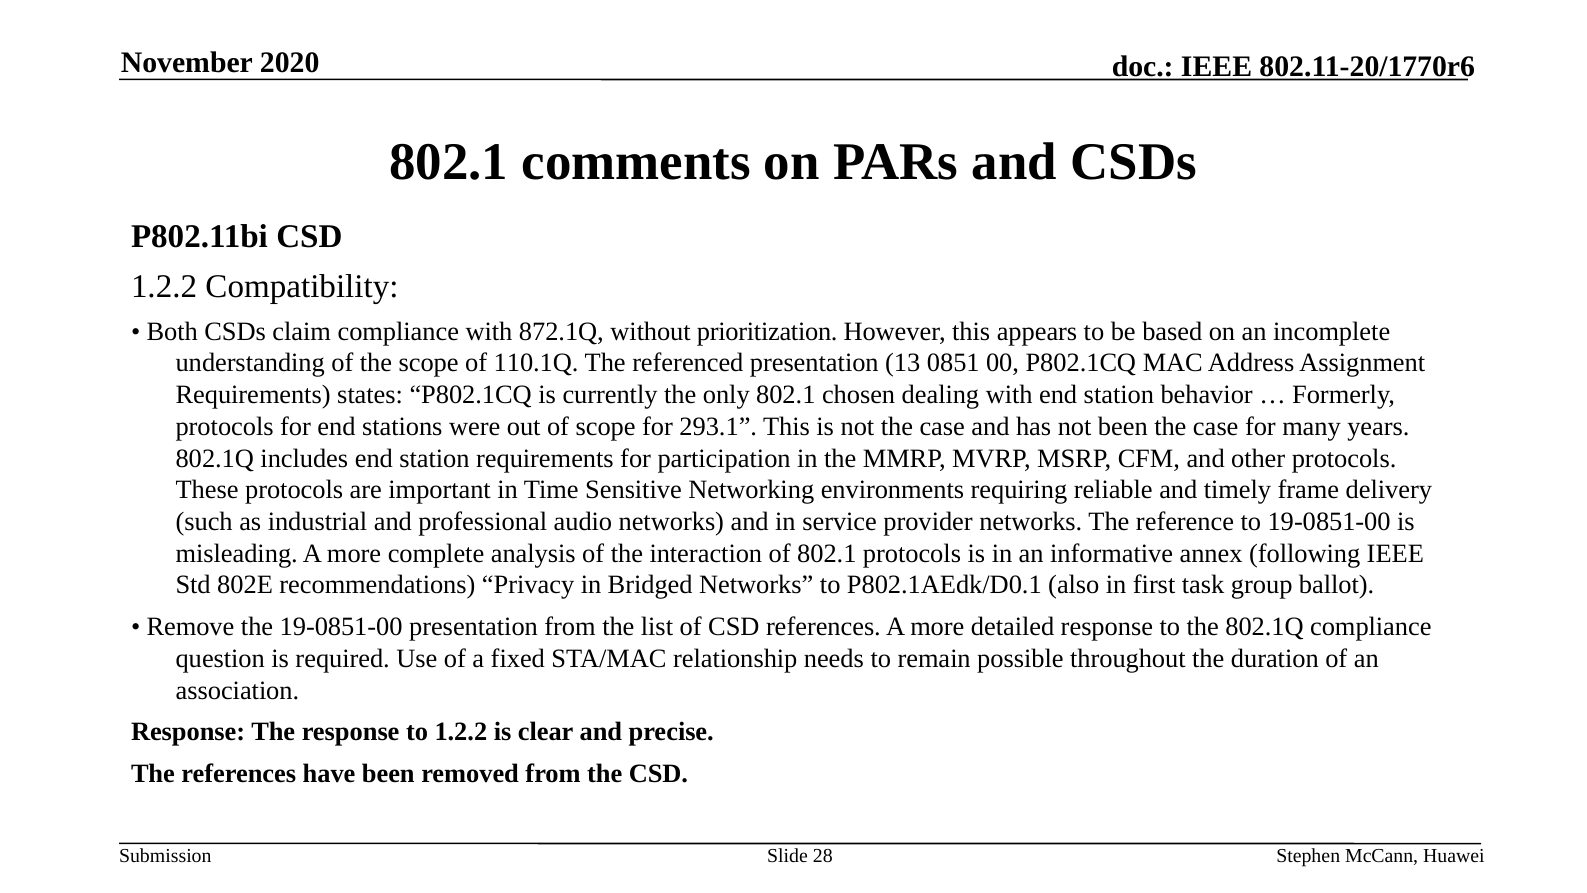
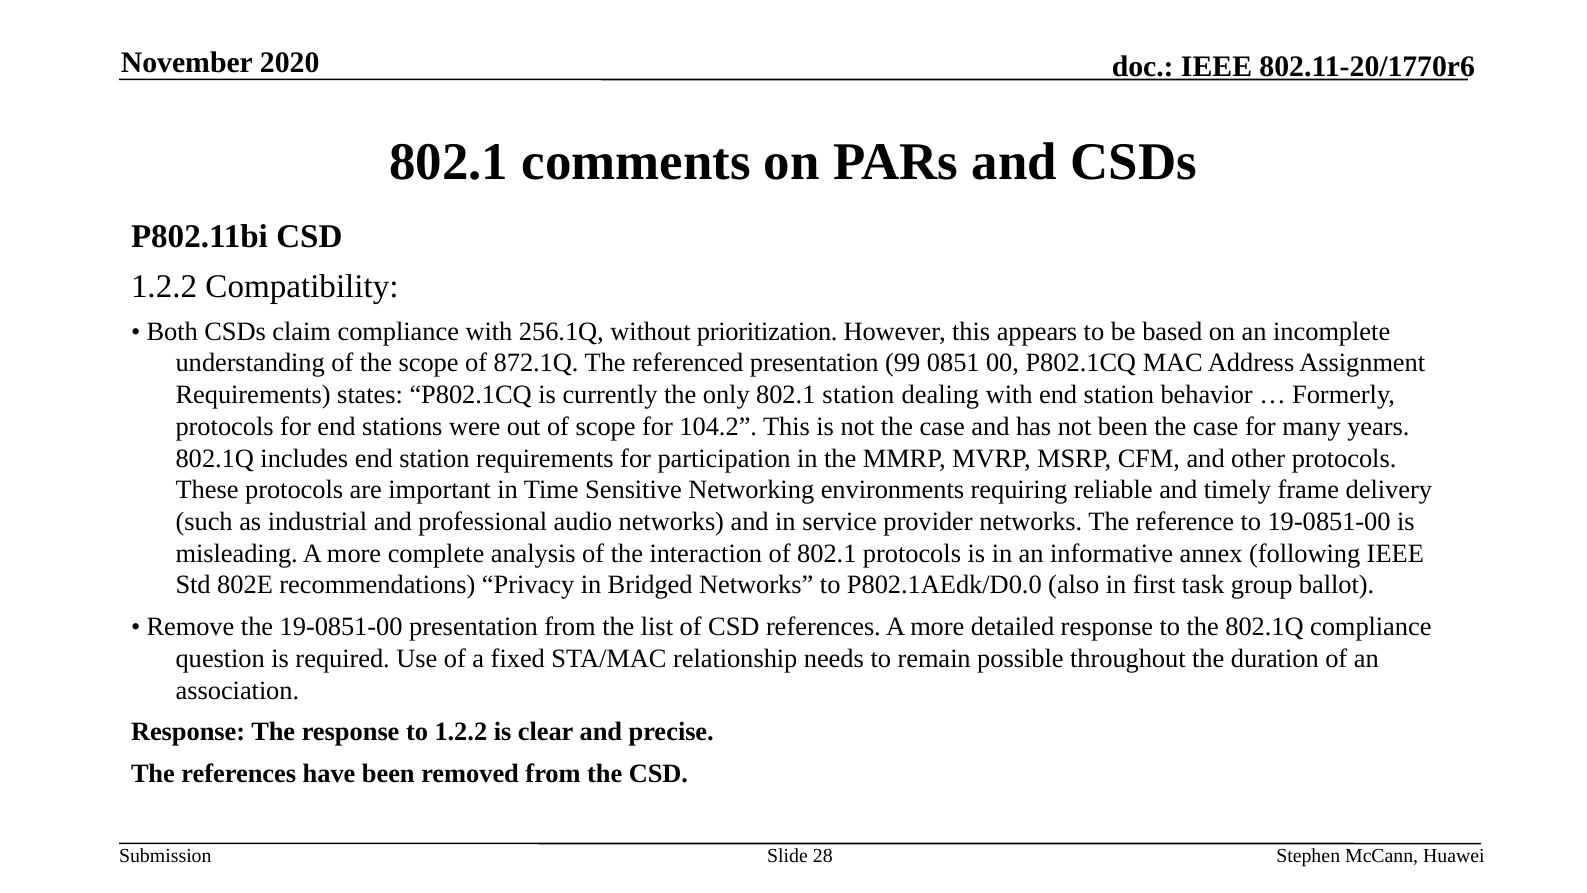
872.1Q: 872.1Q -> 256.1Q
110.1Q: 110.1Q -> 872.1Q
13: 13 -> 99
802.1 chosen: chosen -> station
293.1: 293.1 -> 104.2
P802.1AEdk/D0.1: P802.1AEdk/D0.1 -> P802.1AEdk/D0.0
